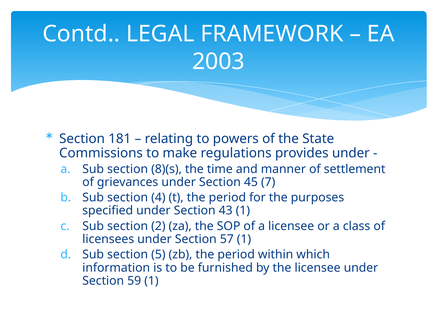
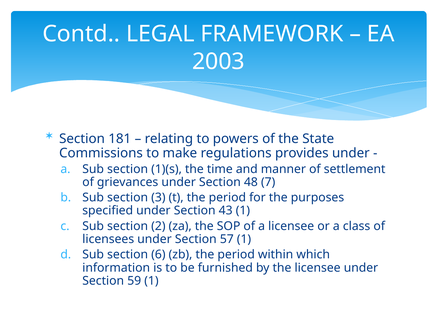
8)(s: 8)(s -> 1)(s
45: 45 -> 48
4: 4 -> 3
5: 5 -> 6
